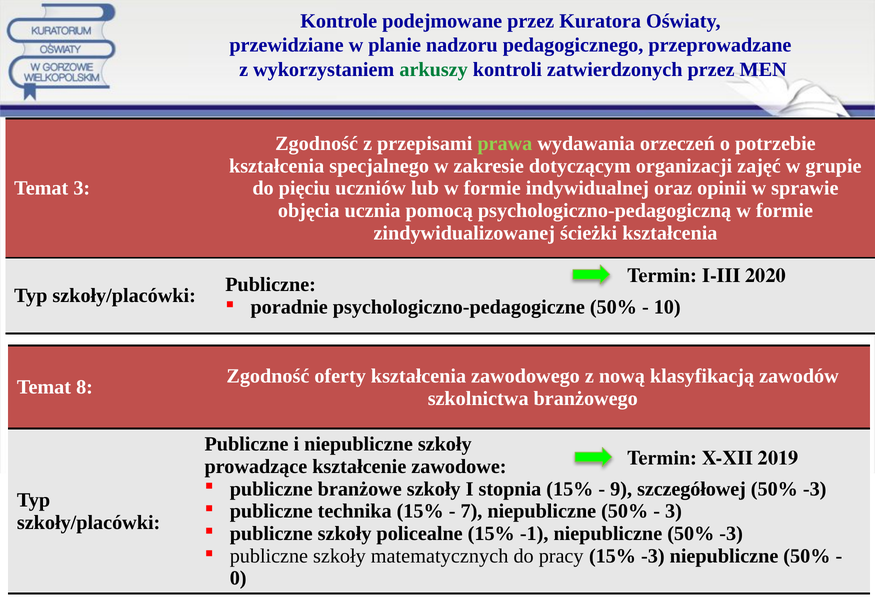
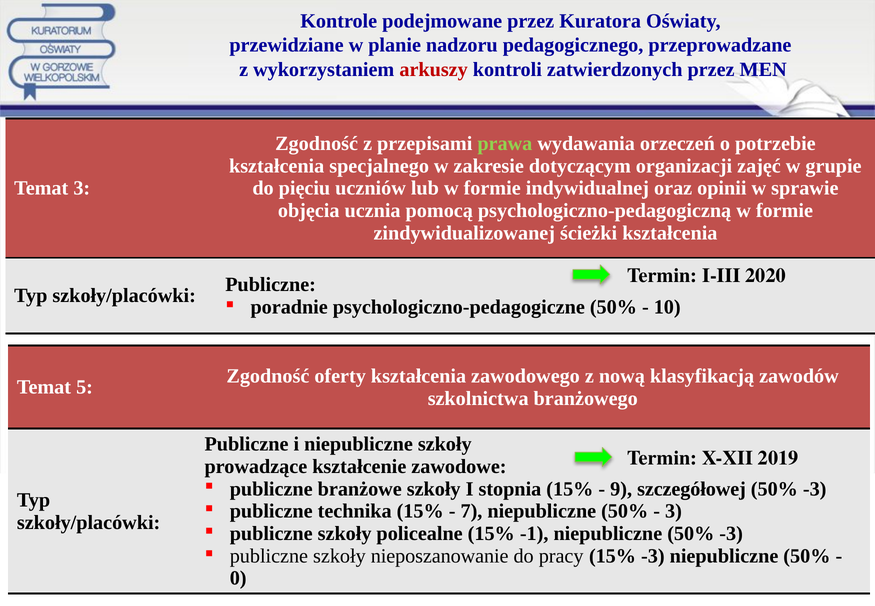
arkuszy colour: green -> red
8: 8 -> 5
matematycznych: matematycznych -> nieposzanowanie
